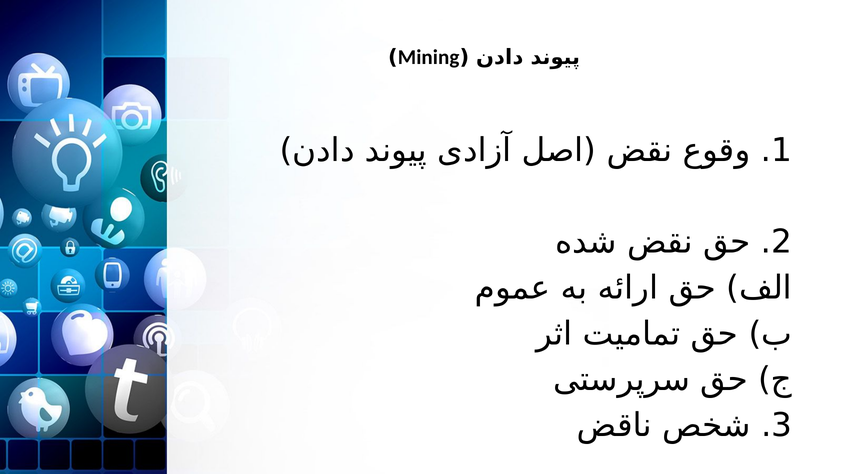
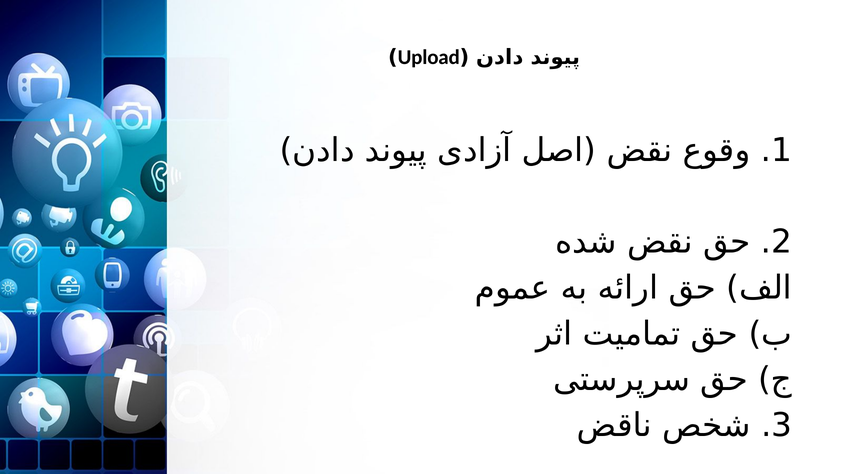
Mining: Mining -> Upload
